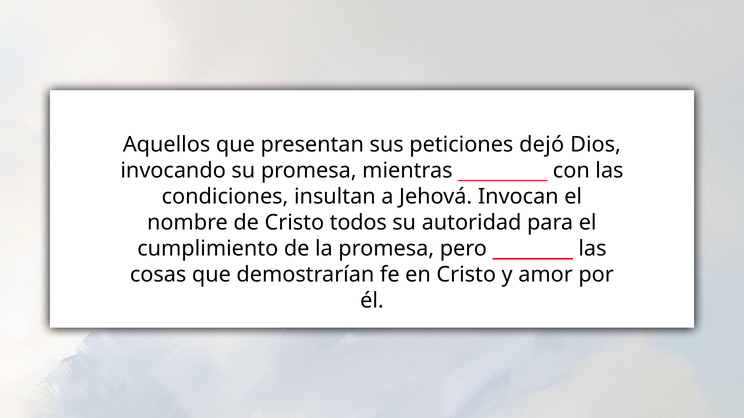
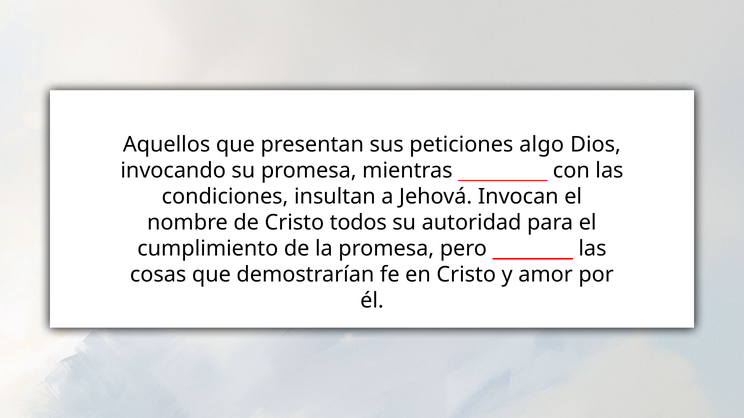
dejó: dejó -> algo
